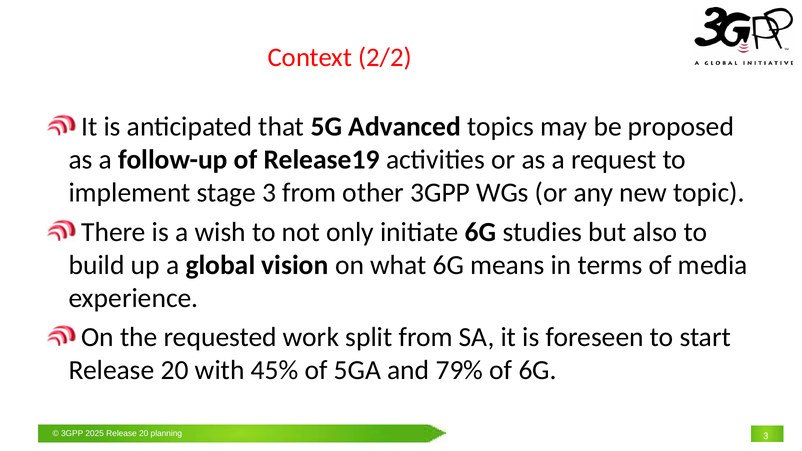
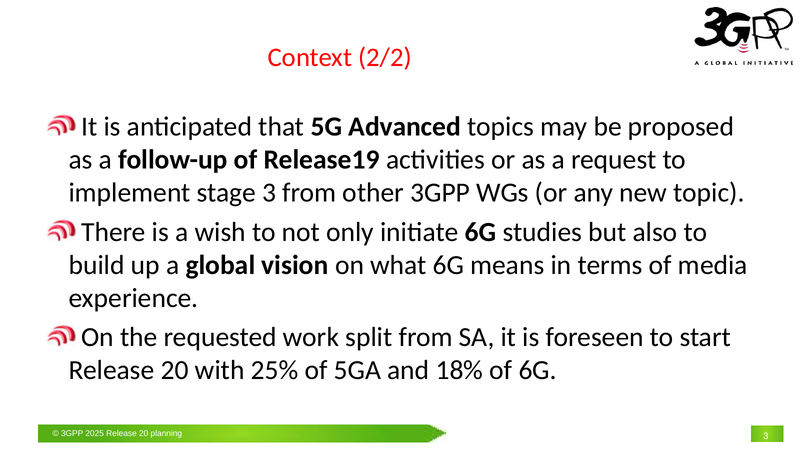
45%: 45% -> 25%
79%: 79% -> 18%
